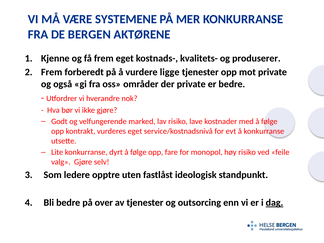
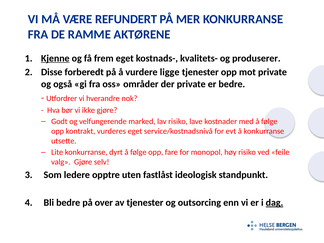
SYSTEMENE: SYSTEMENE -> REFUNDERT
BERGEN: BERGEN -> RAMME
Kjenne underline: none -> present
Frem at (52, 72): Frem -> Disse
